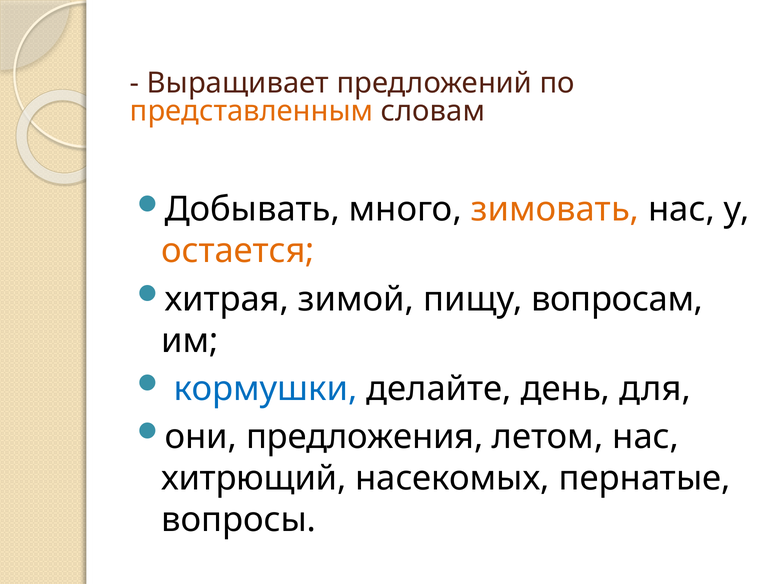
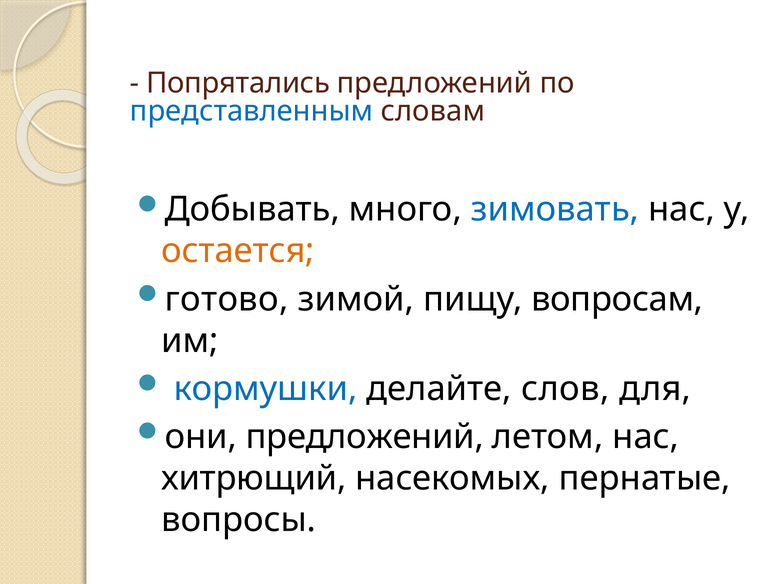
Выращивает: Выращивает -> Попрятались
представленным colour: orange -> blue
зимовать colour: orange -> blue
хитрая: хитрая -> готово
день: день -> слов
они предложения: предложения -> предложений
